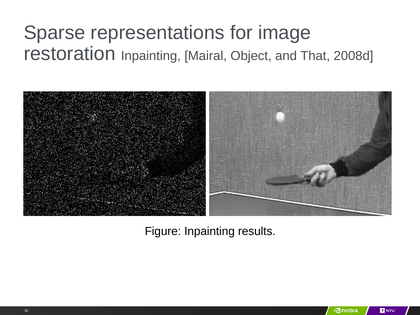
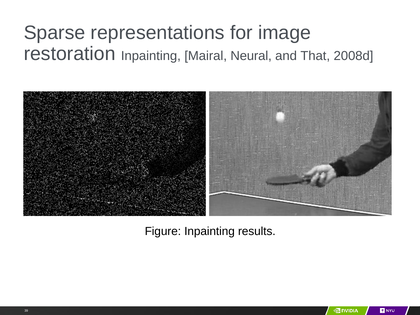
Object: Object -> Neural
